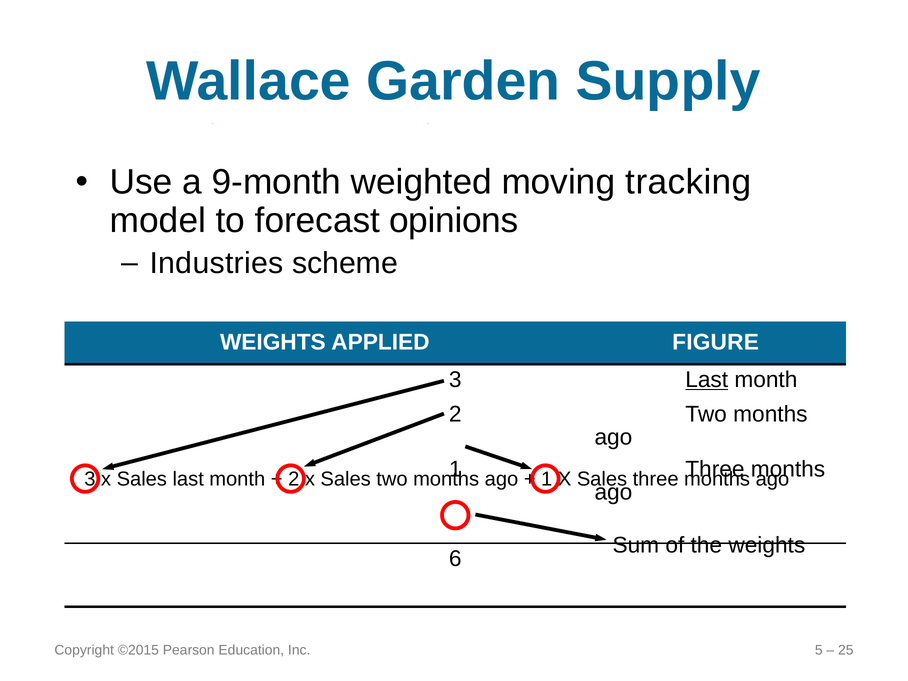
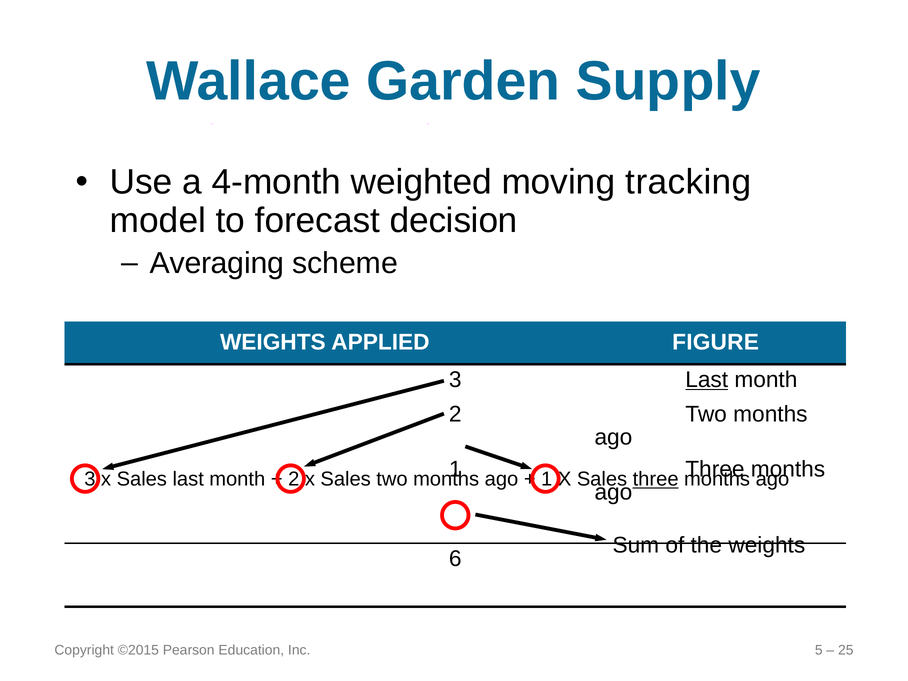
9-month: 9-month -> 4-month
opinions: opinions -> decision
Industries: Industries -> Averaging
three at (656, 479) underline: none -> present
